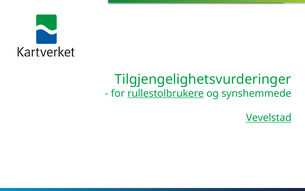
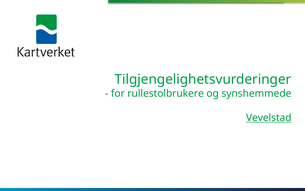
rullestolbrukere underline: present -> none
